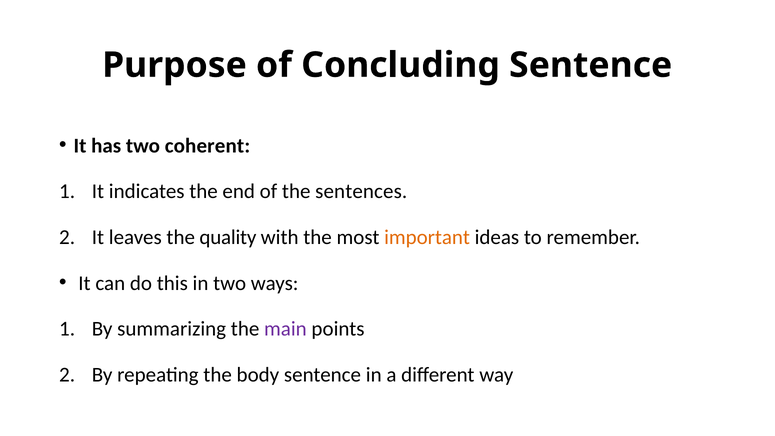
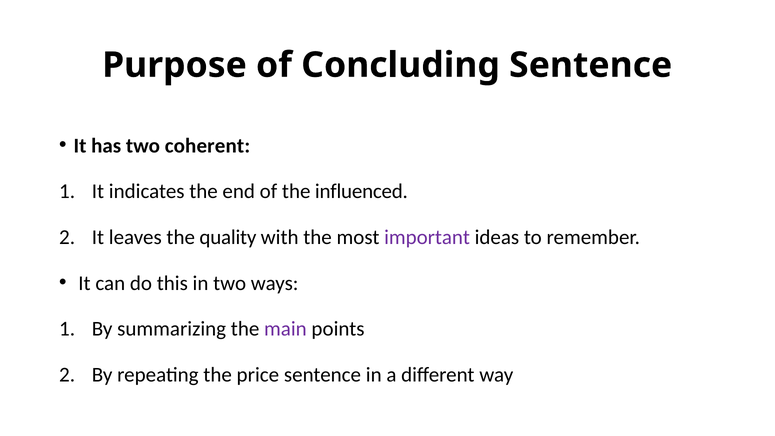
sentences: sentences -> influenced
important colour: orange -> purple
body: body -> price
